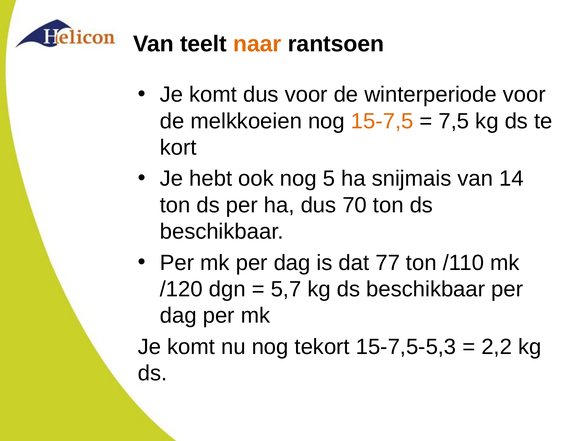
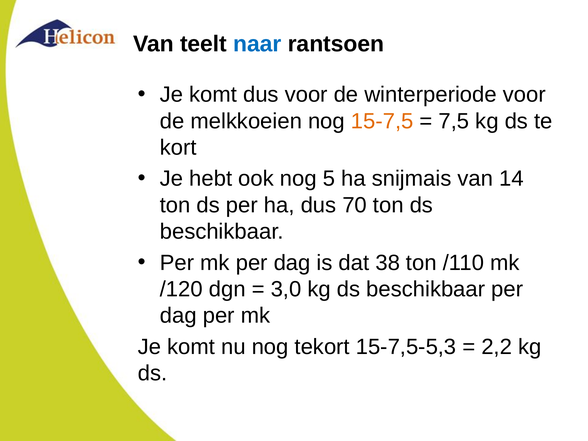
naar colour: orange -> blue
77: 77 -> 38
5,7: 5,7 -> 3,0
